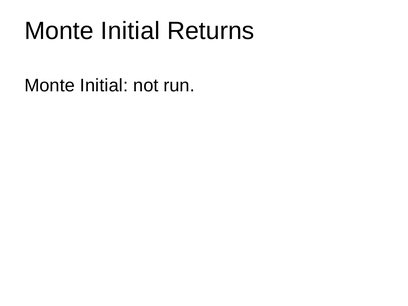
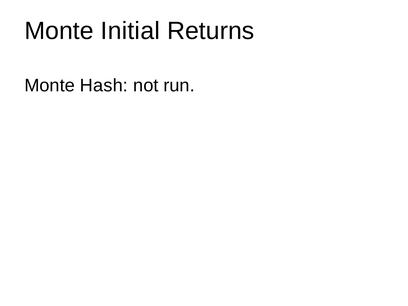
Initial at (104, 86): Initial -> Hash
